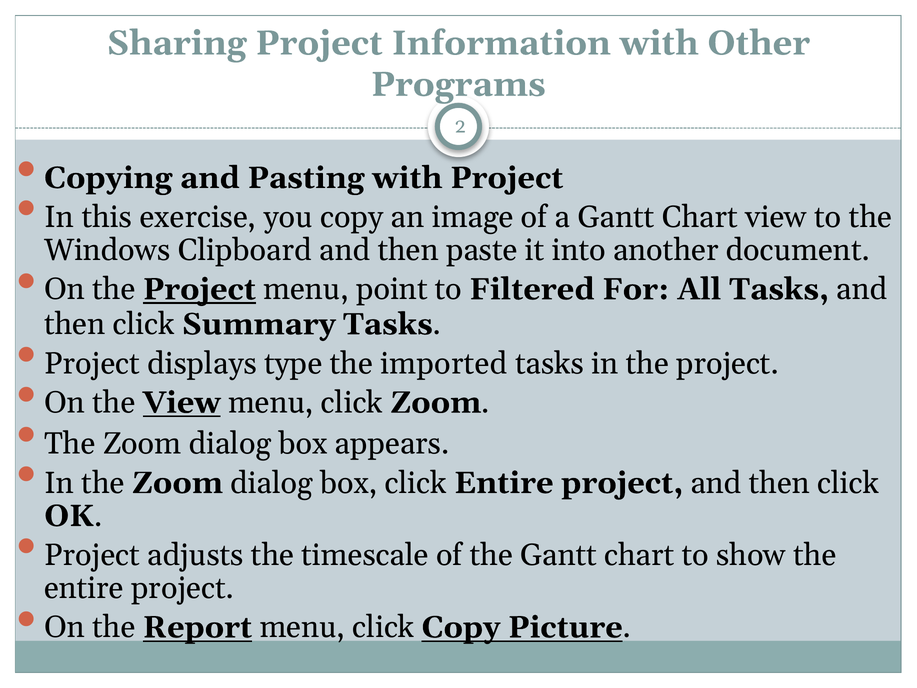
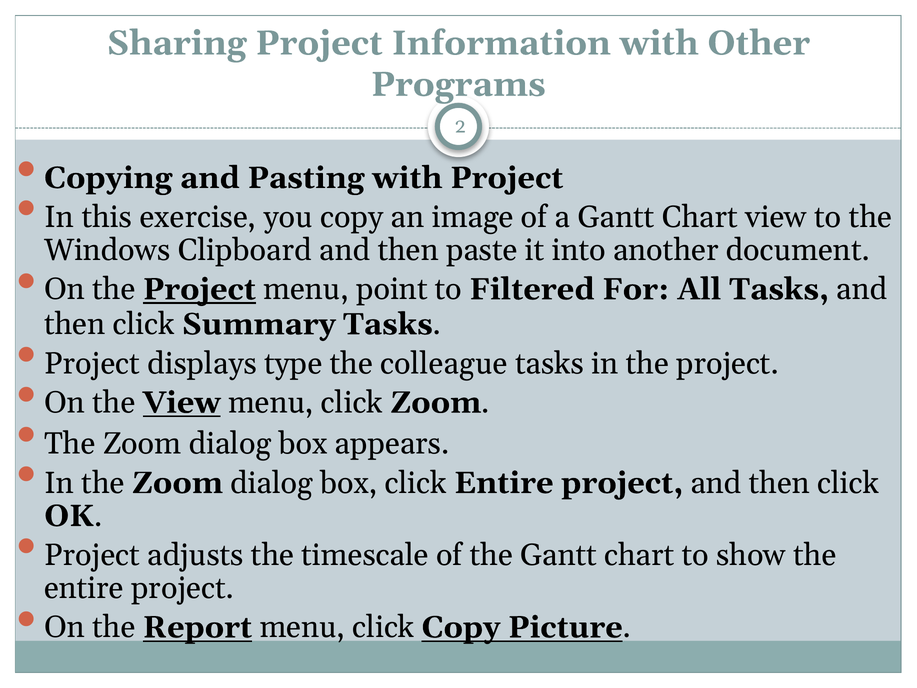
imported: imported -> colleague
